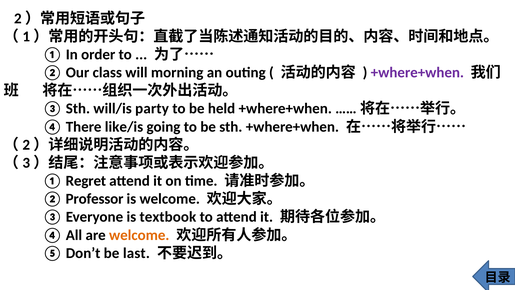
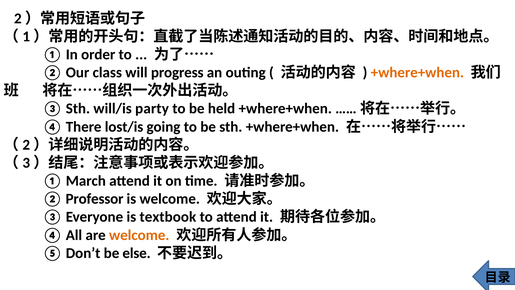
morning: morning -> progress
+where+when at (417, 72) colour: purple -> orange
like/is: like/is -> lost/is
Regret: Regret -> March
last: last -> else
